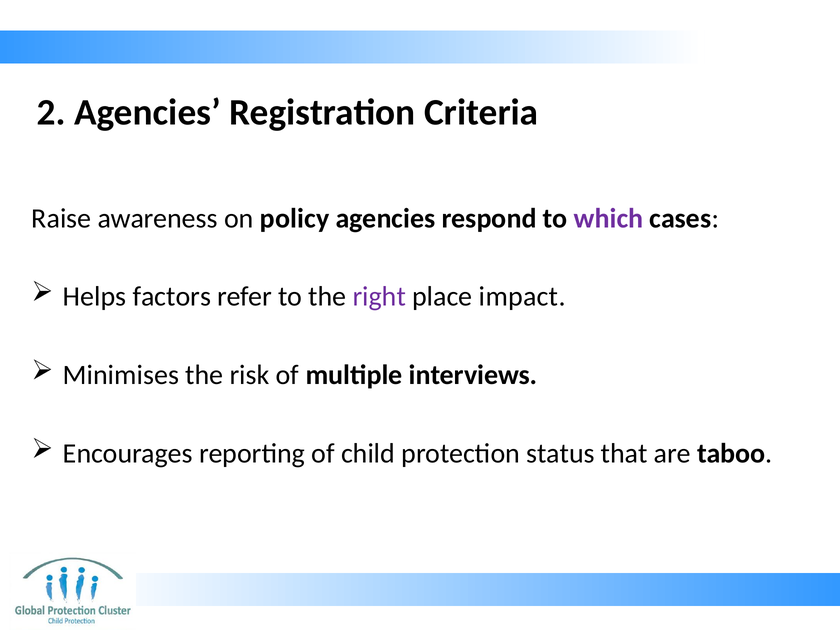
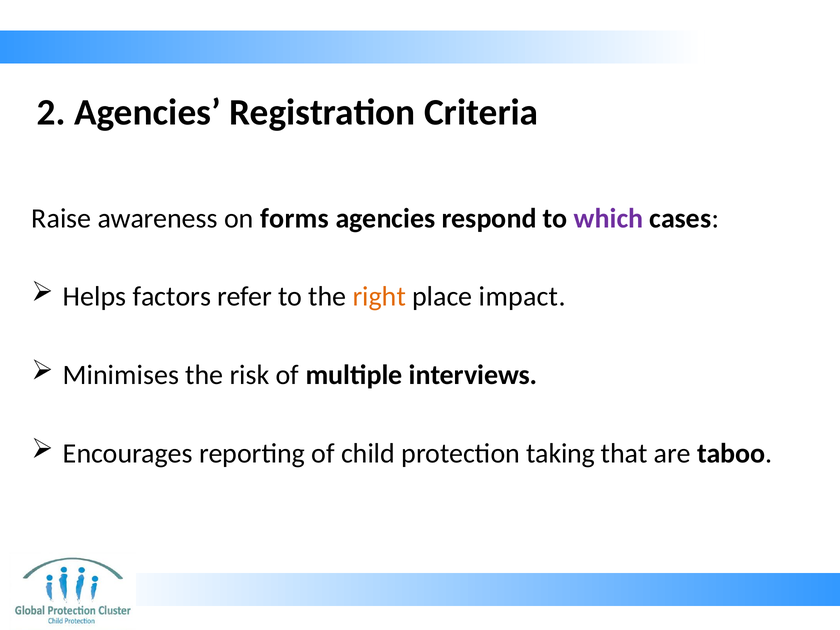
policy: policy -> forms
right colour: purple -> orange
status: status -> taking
